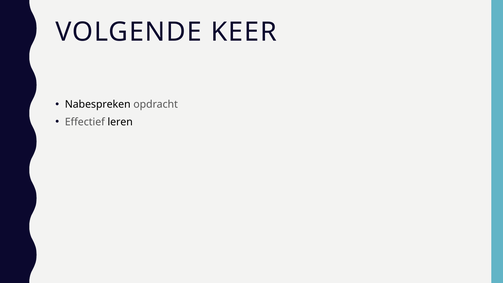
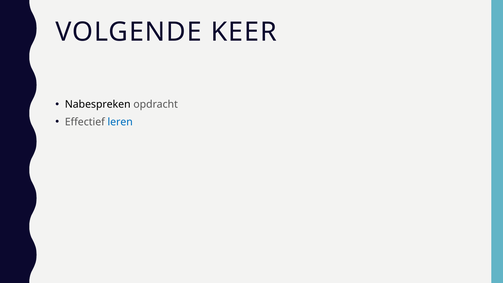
leren colour: black -> blue
